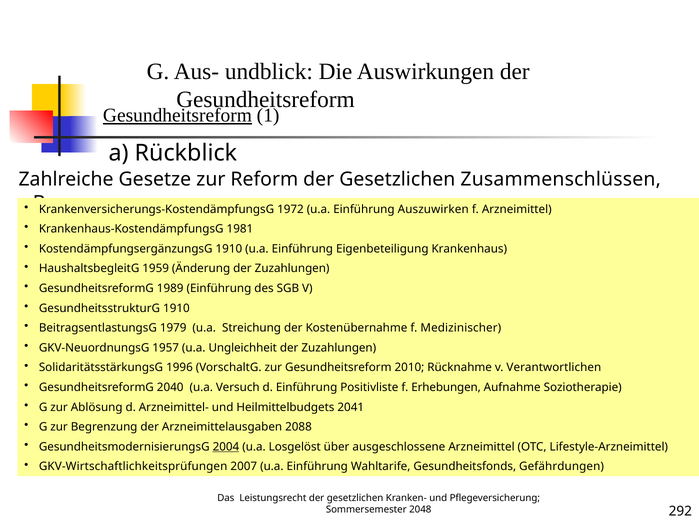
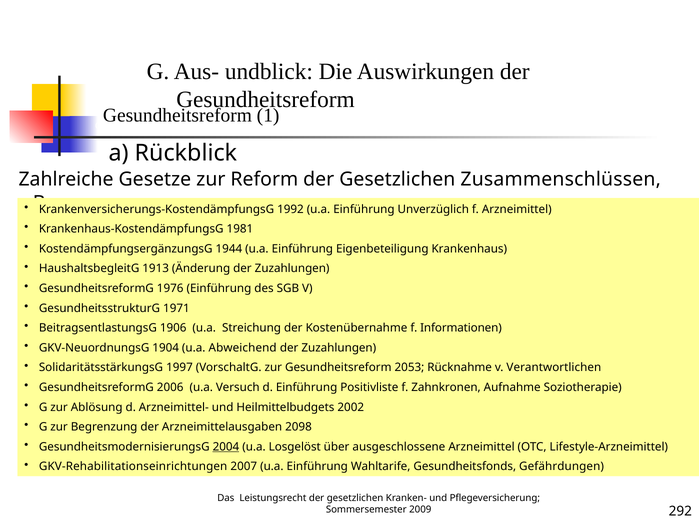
Gesundheitsreform at (177, 115) underline: present -> none
1972: 1972 -> 1992
Auszuwirken: Auszuwirken -> Unverzüglich
KostendämpfungsergänzungsG 1910: 1910 -> 1944
1959: 1959 -> 1913
1989: 1989 -> 1976
GesundheitsstrukturG 1910: 1910 -> 1971
1979: 1979 -> 1906
Medizinischer: Medizinischer -> Informationen
1957: 1957 -> 1904
Ungleichheit: Ungleichheit -> Abweichend
1996: 1996 -> 1997
2010: 2010 -> 2053
2040: 2040 -> 2006
Erhebungen: Erhebungen -> Zahnkronen
2041: 2041 -> 2002
2088: 2088 -> 2098
GKV-Wirtschaftlichkeitsprüfungen: GKV-Wirtschaftlichkeitsprüfungen -> GKV-Rehabilitationseinrichtungen
2048: 2048 -> 2009
